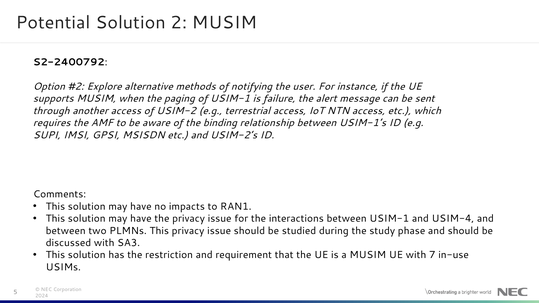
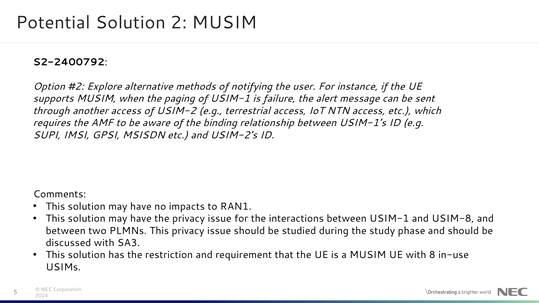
USIM-4: USIM-4 -> USIM-8
7: 7 -> 8
